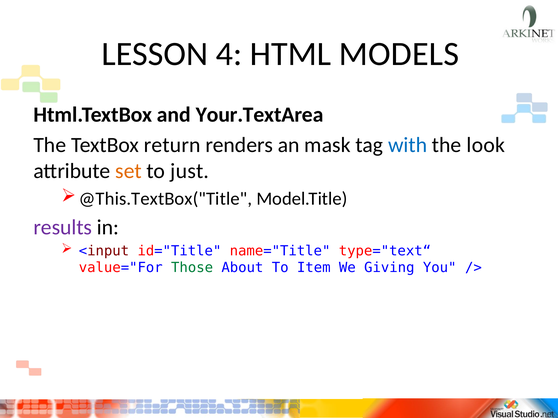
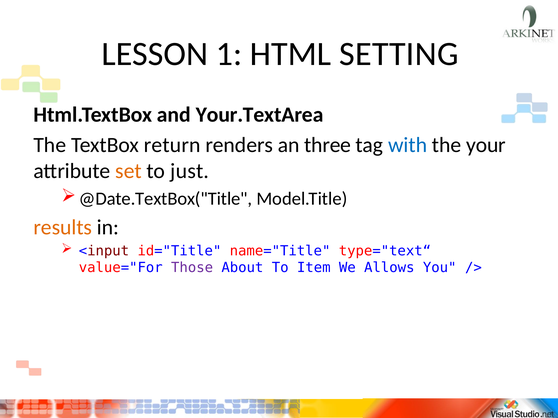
4: 4 -> 1
MODELS: MODELS -> SETTING
mask: mask -> three
look: look -> your
@This.TextBox("Title: @This.TextBox("Title -> @Date.TextBox("Title
results colour: purple -> orange
Those colour: green -> purple
Giving: Giving -> Allows
